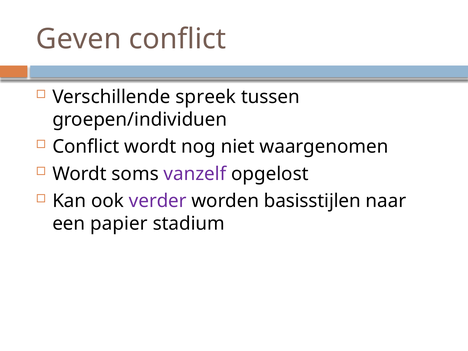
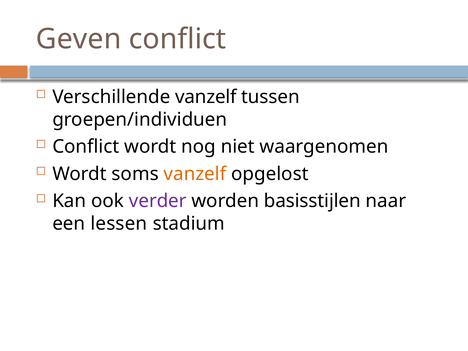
Verschillende spreek: spreek -> vanzelf
vanzelf at (195, 174) colour: purple -> orange
papier: papier -> lessen
